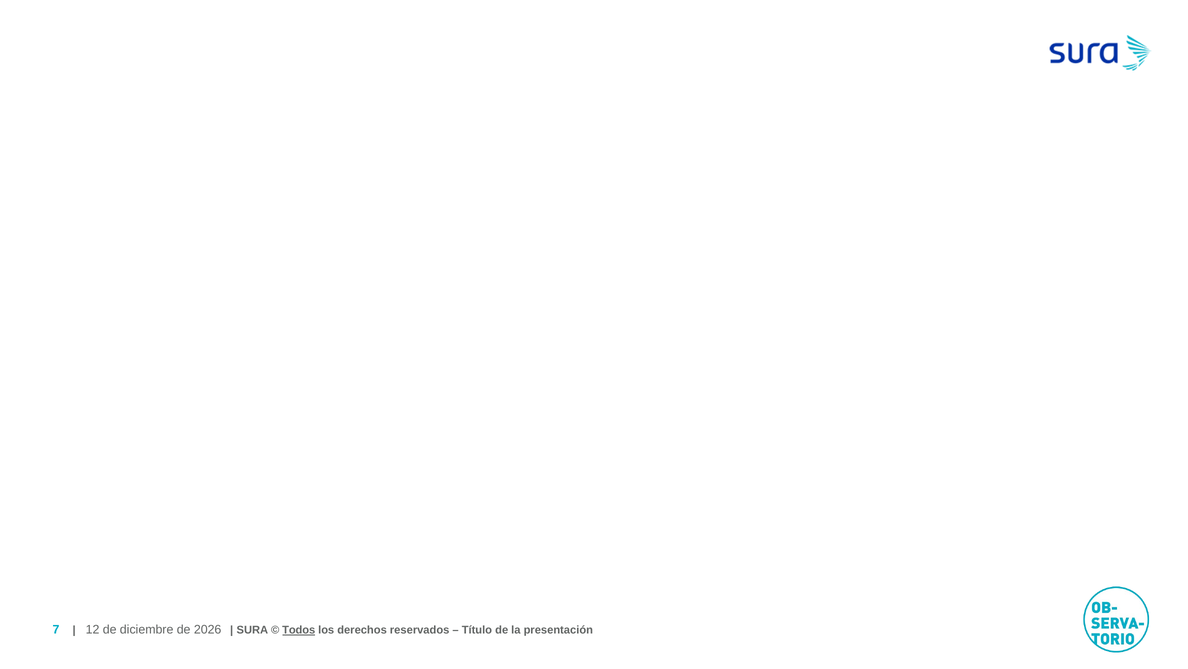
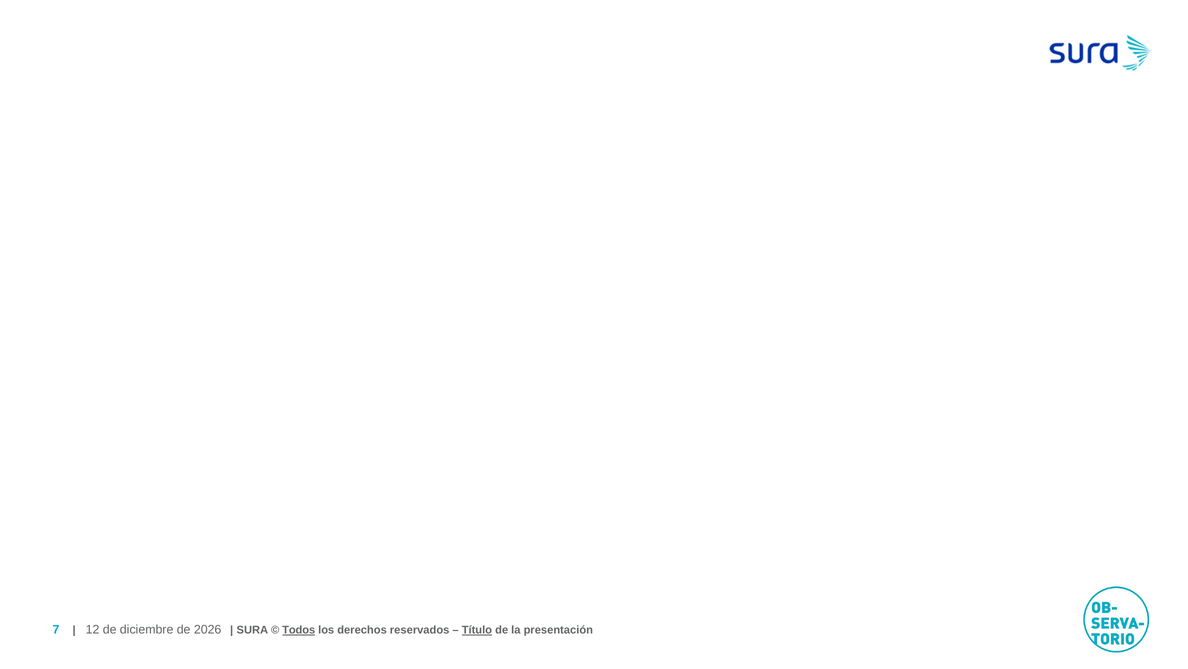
Título underline: none -> present
